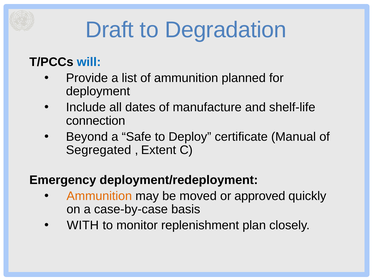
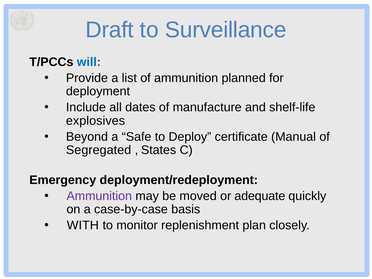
Degradation: Degradation -> Surveillance
connection: connection -> explosives
Extent: Extent -> States
Ammunition at (99, 196) colour: orange -> purple
approved: approved -> adequate
